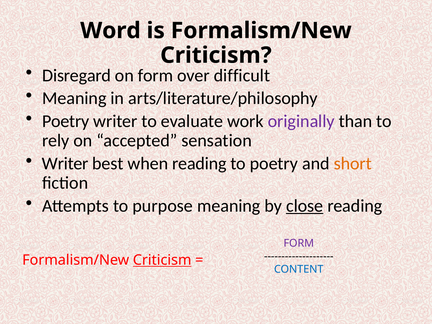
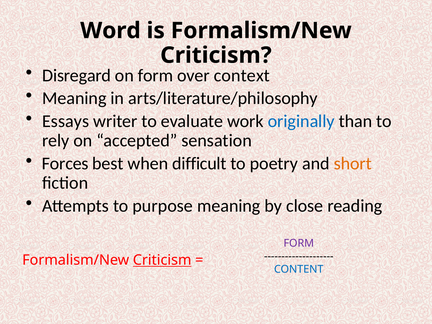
difficult: difficult -> context
Poetry at (66, 121): Poetry -> Essays
originally colour: purple -> blue
Writer at (65, 164): Writer -> Forces
when reading: reading -> difficult
close underline: present -> none
